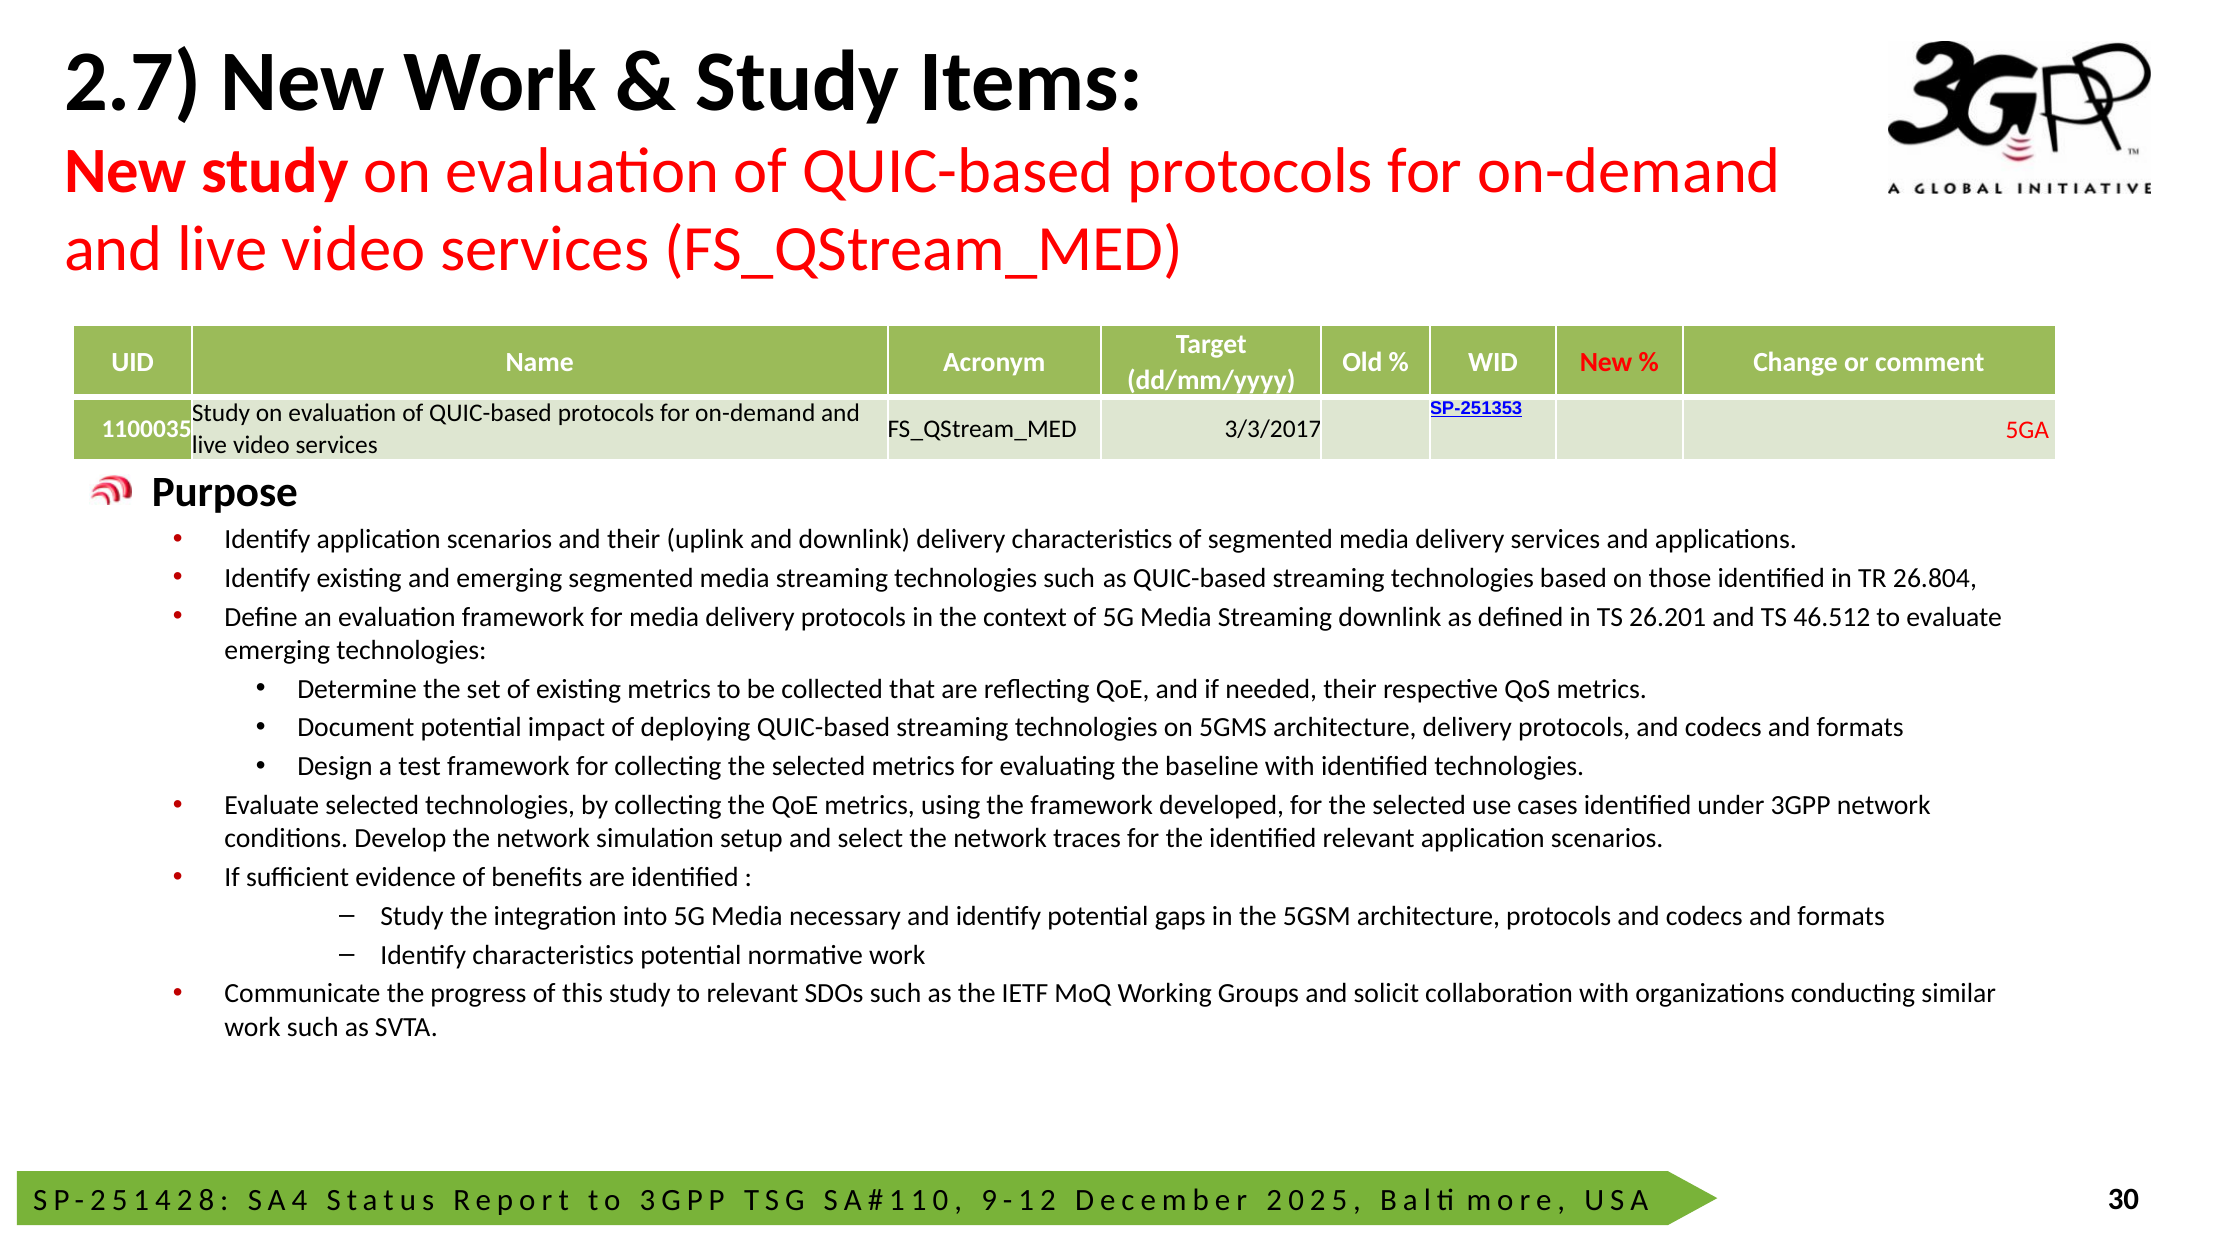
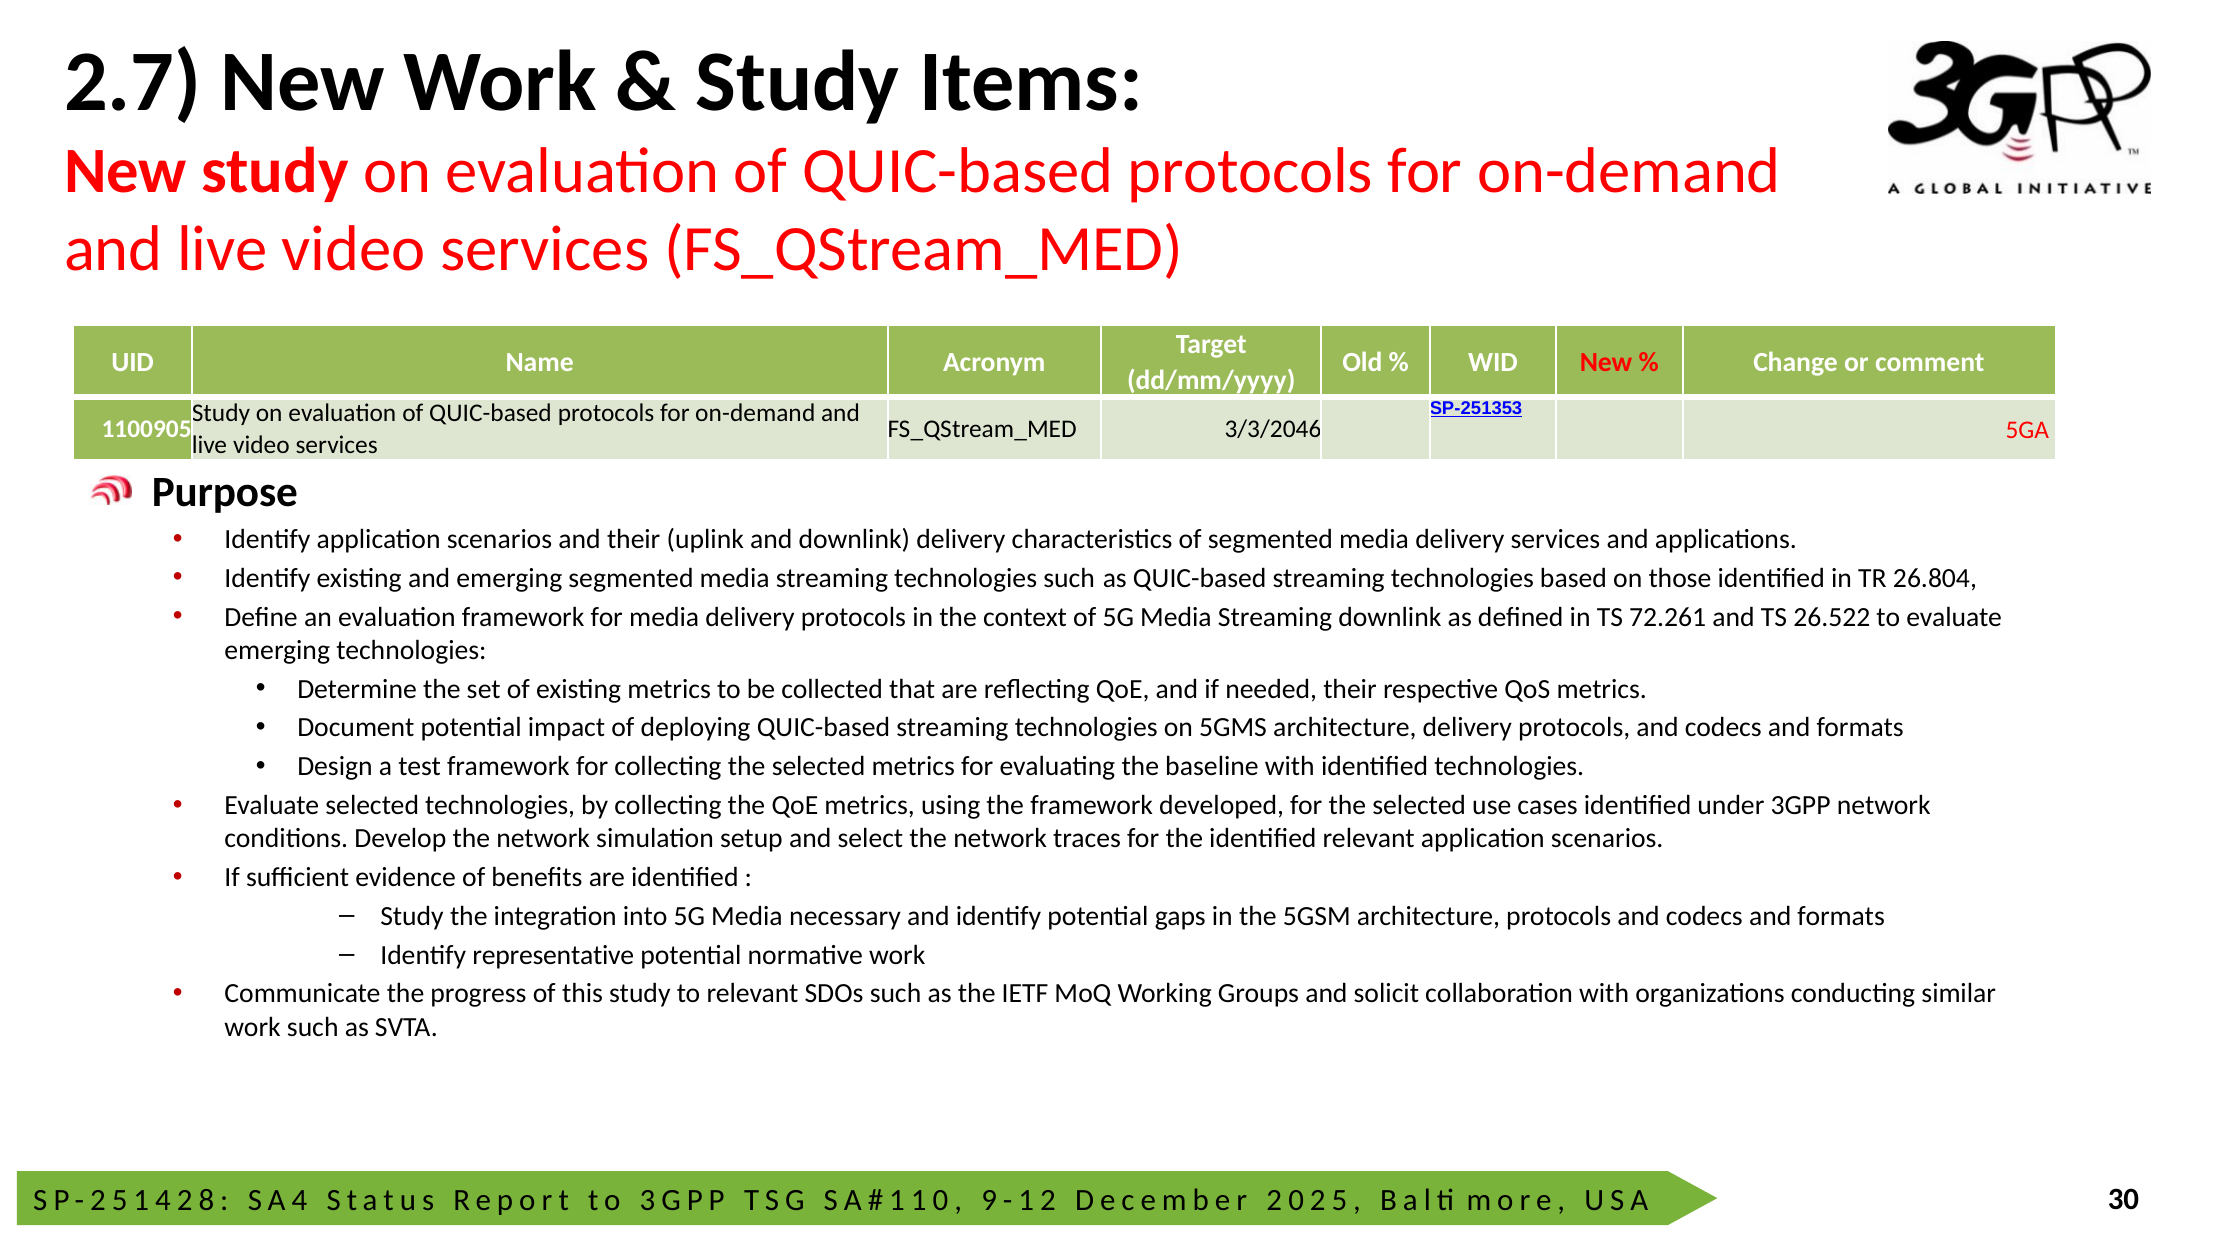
1100035: 1100035 -> 1100905
3/3/2017: 3/3/2017 -> 3/3/2046
26.201: 26.201 -> 72.261
46.512: 46.512 -> 26.522
Identify characteristics: characteristics -> representative
